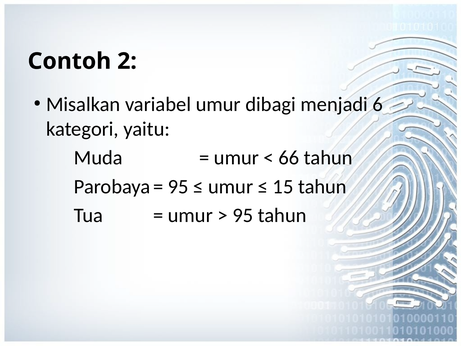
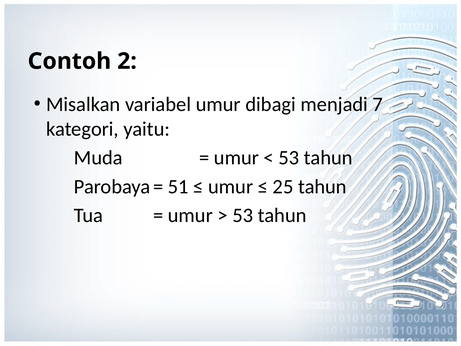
6: 6 -> 7
66 at (289, 158): 66 -> 53
95 at (178, 186): 95 -> 51
15: 15 -> 25
95 at (243, 215): 95 -> 53
